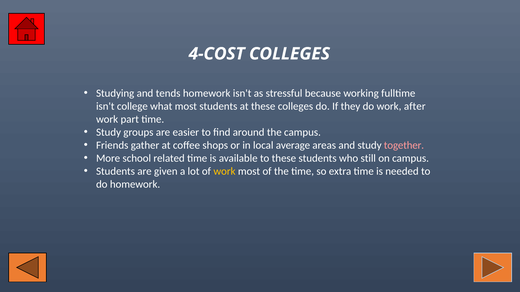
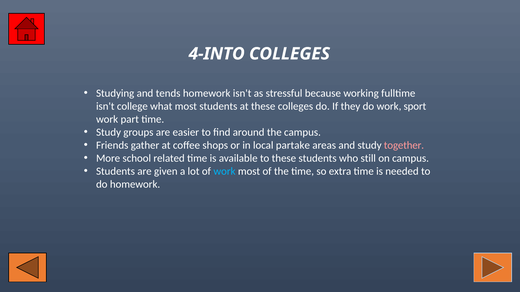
4-COST: 4-COST -> 4-INTO
after: after -> sport
average: average -> partake
work at (224, 172) colour: yellow -> light blue
